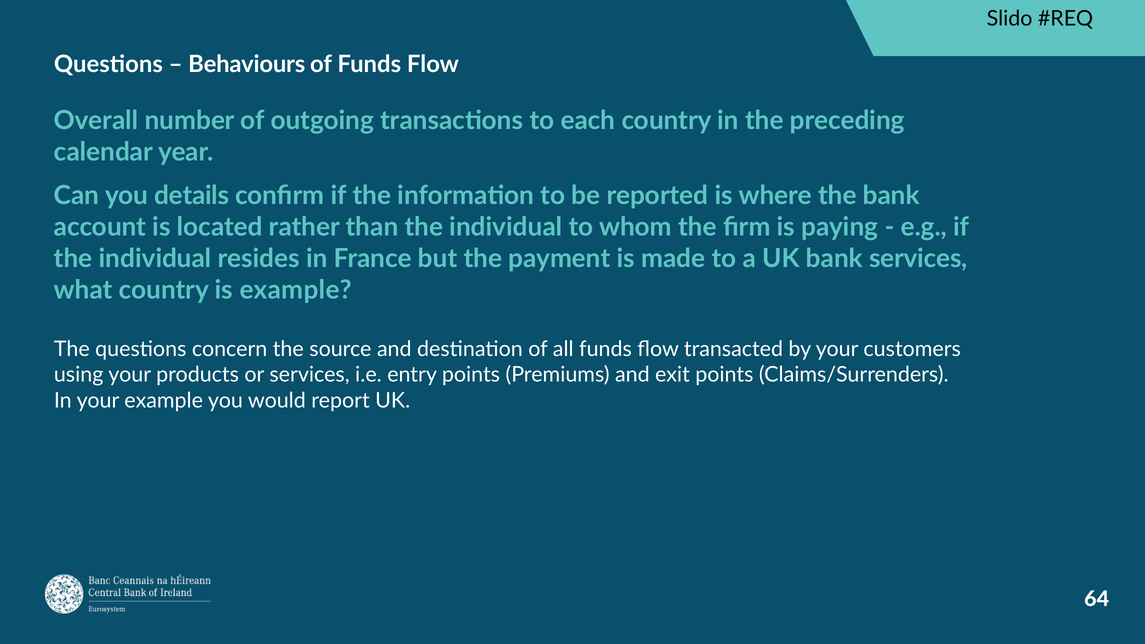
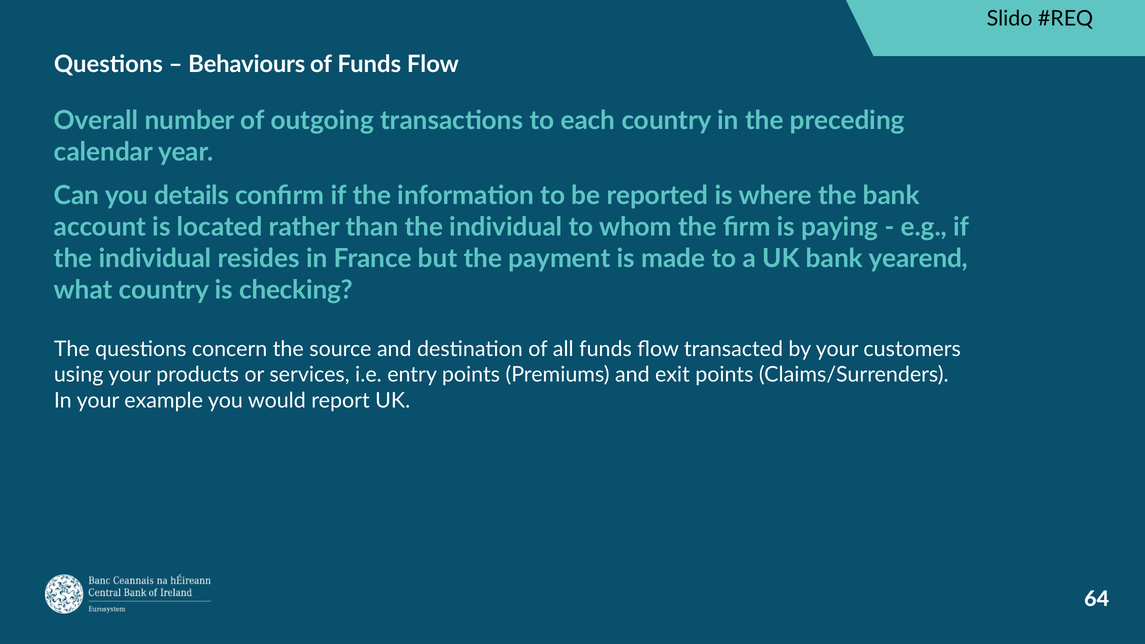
bank services: services -> yearend
is example: example -> checking
